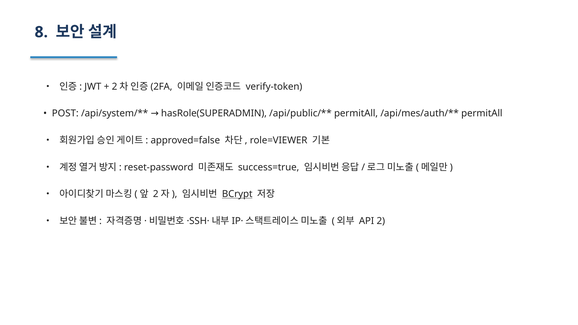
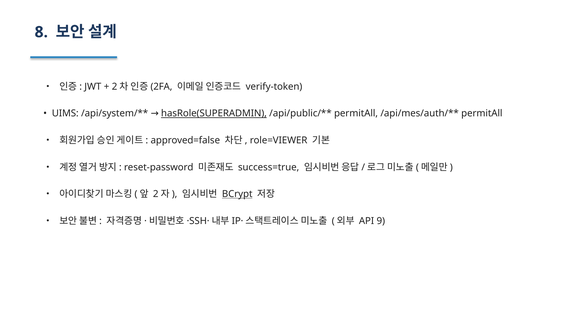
POST: POST -> UIMS
hasRole(SUPERADMIN underline: none -> present
2: 2 -> 9
